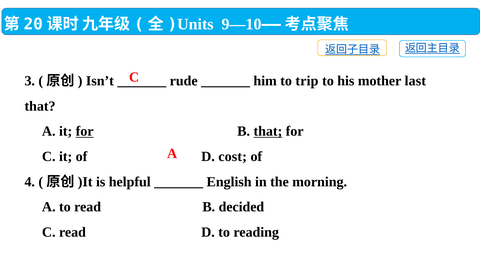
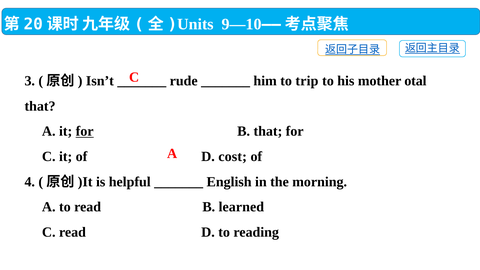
last: last -> otal
that at (268, 131) underline: present -> none
decided: decided -> learned
